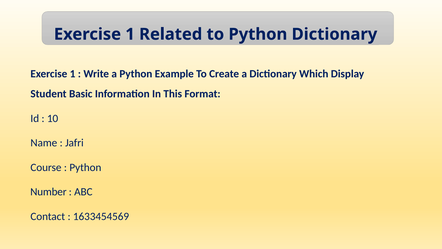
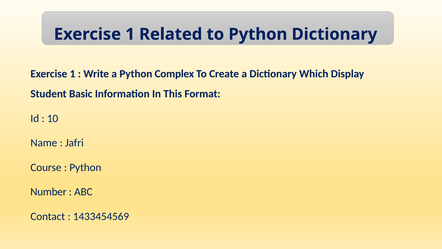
Example: Example -> Complex
1633454569: 1633454569 -> 1433454569
